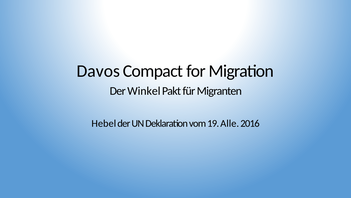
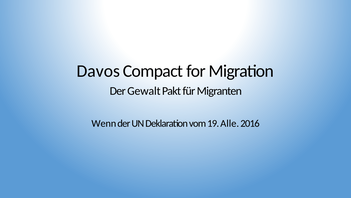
Winkel: Winkel -> Gewalt
Hebel: Hebel -> Wenn
